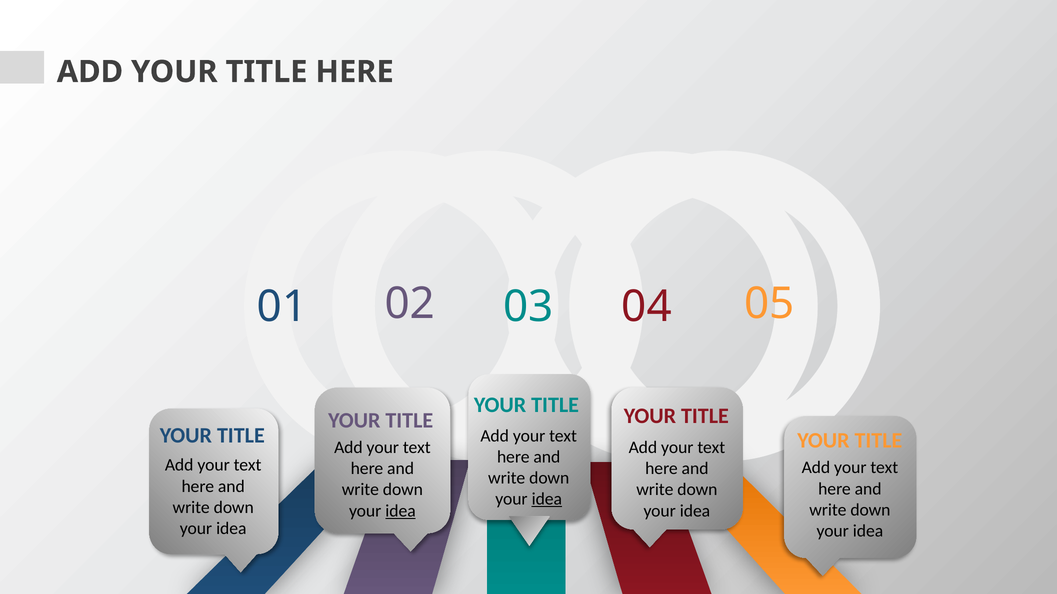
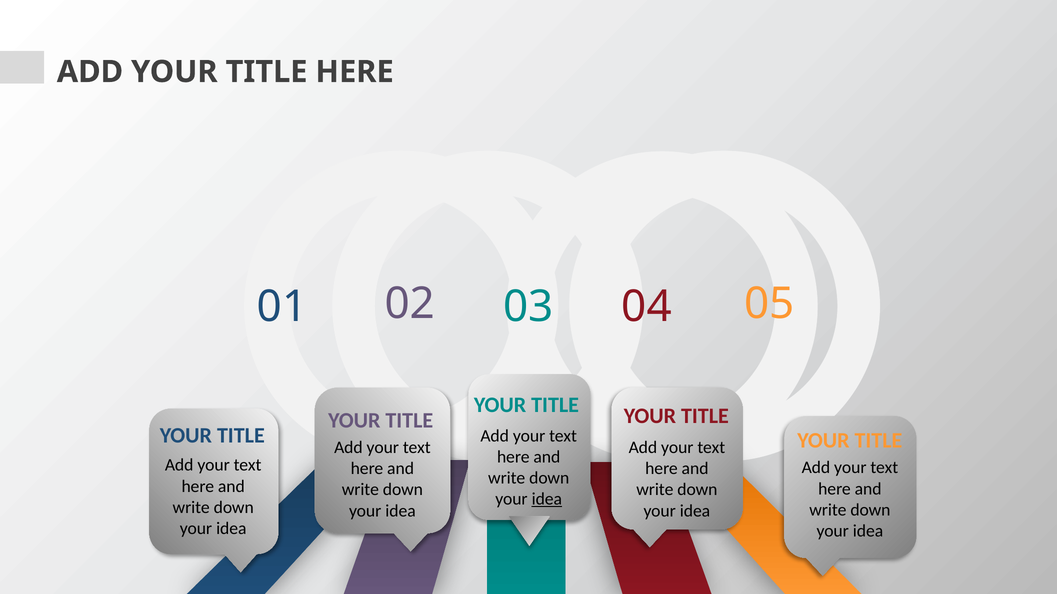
idea at (401, 511) underline: present -> none
